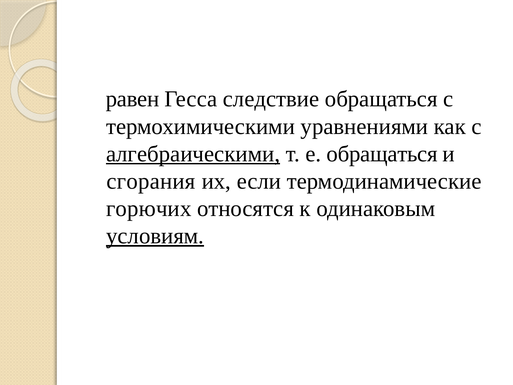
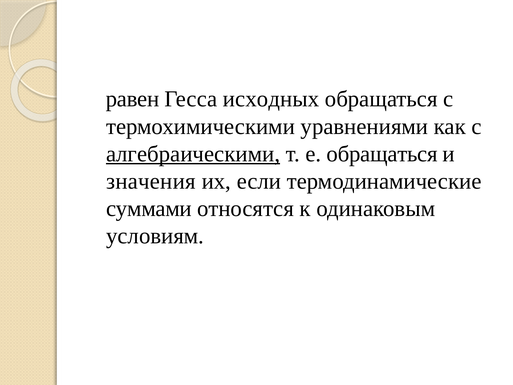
следствие: следствие -> исходных
сгорания: сгорания -> значения
горючих: горючих -> суммами
условиям underline: present -> none
